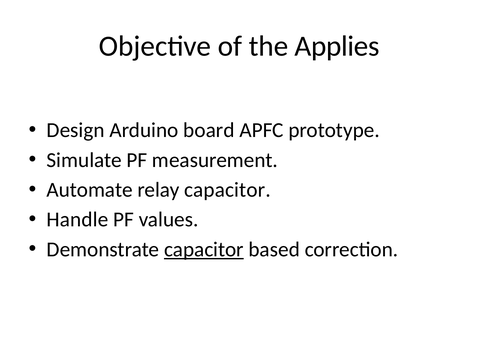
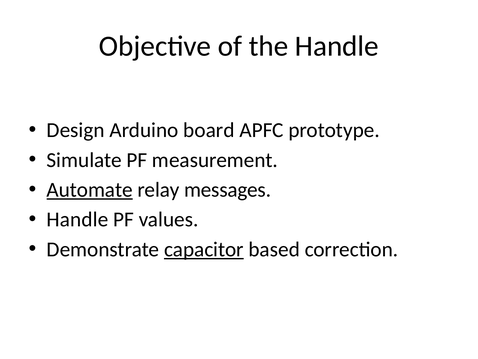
the Applies: Applies -> Handle
Automate underline: none -> present
relay capacitor: capacitor -> messages
